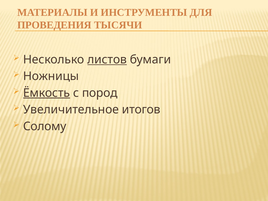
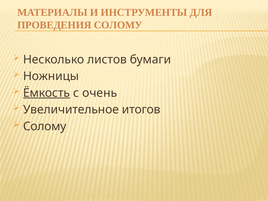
ПРОВЕДЕНИЯ ТЫСЯЧИ: ТЫСЯЧИ -> СОЛОМУ
листов underline: present -> none
пород: пород -> очень
